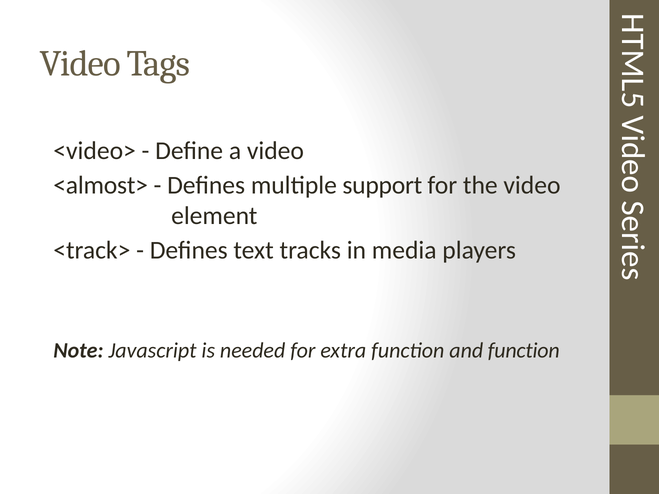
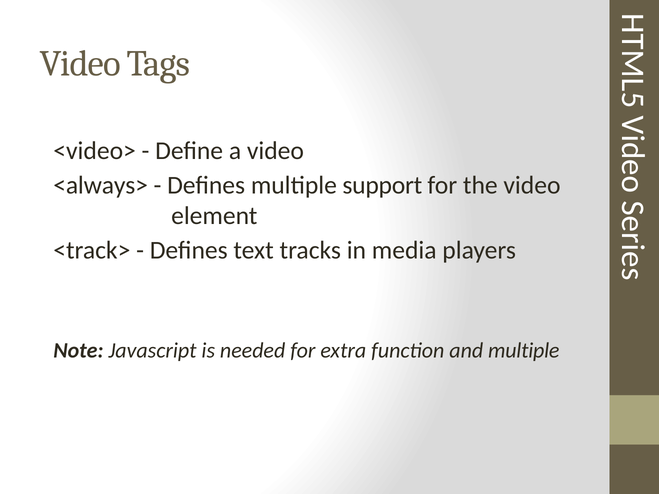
<almost>: <almost> -> <always>
and function: function -> multiple
